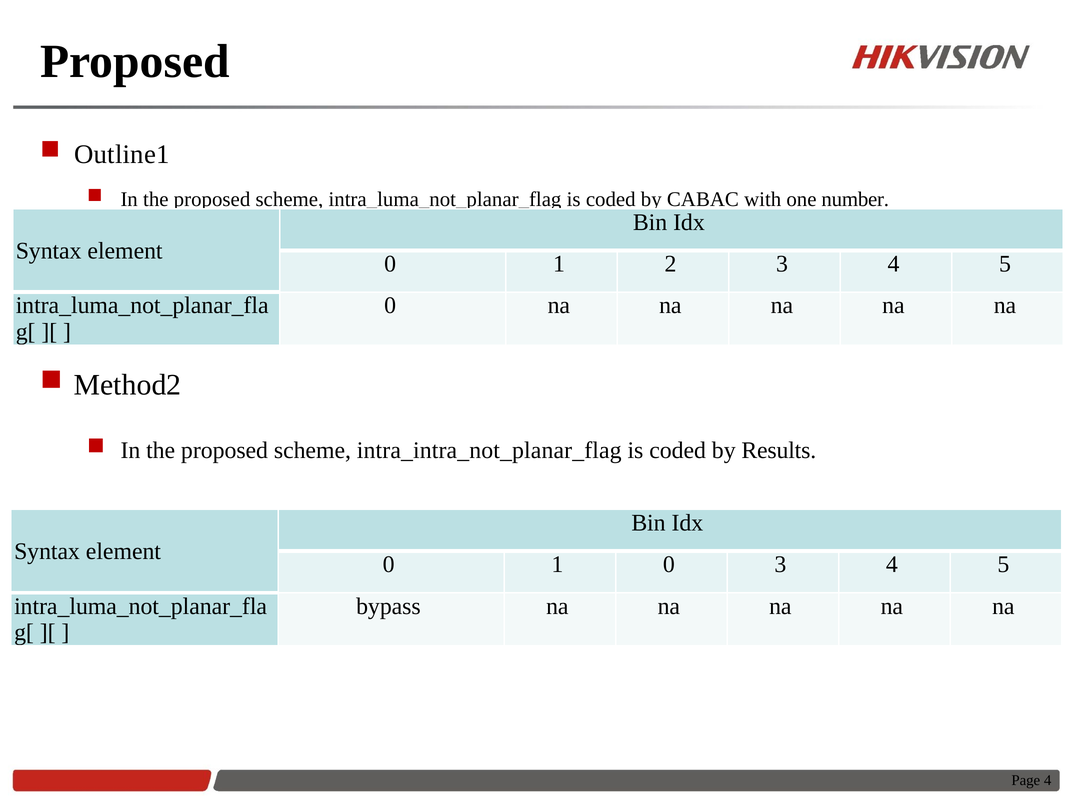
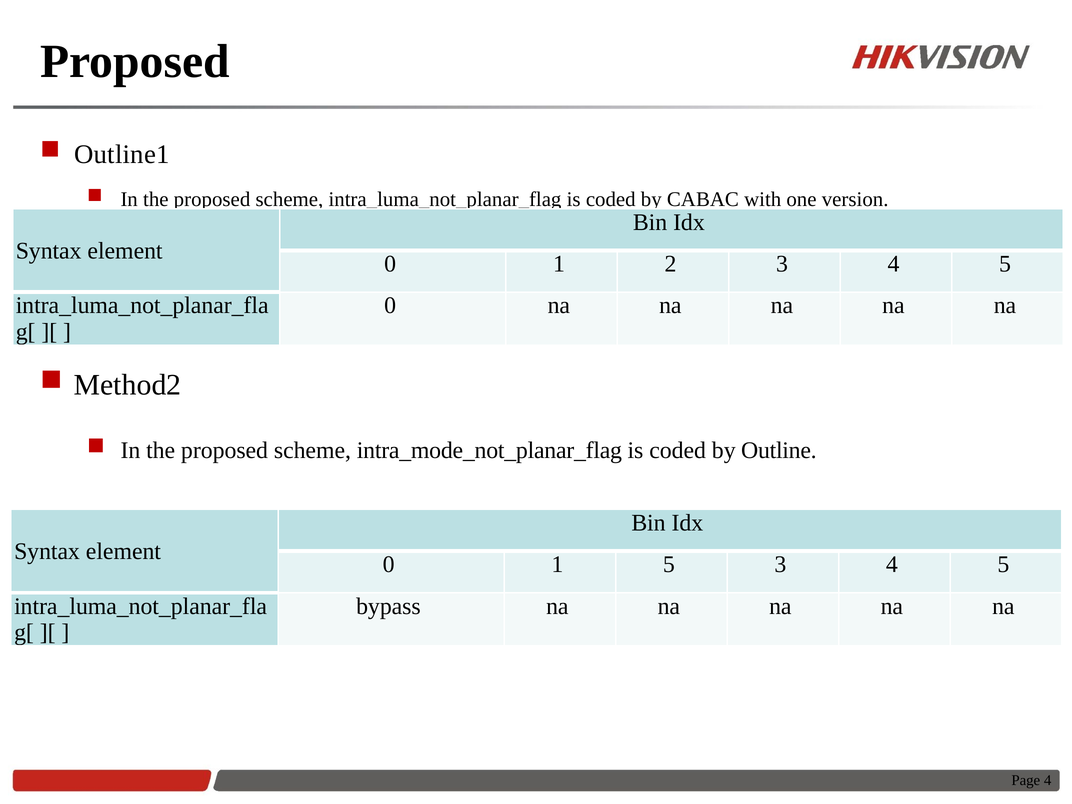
number: number -> version
intra_intra_not_planar_flag: intra_intra_not_planar_flag -> intra_mode_not_planar_flag
Results: Results -> Outline
1 0: 0 -> 5
